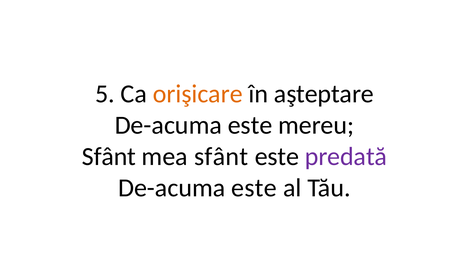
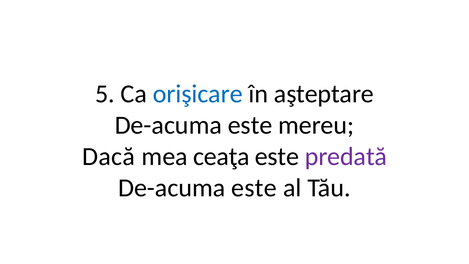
orişicare colour: orange -> blue
Sfânt at (109, 156): Sfânt -> Dacă
mea sfânt: sfânt -> ceaţa
